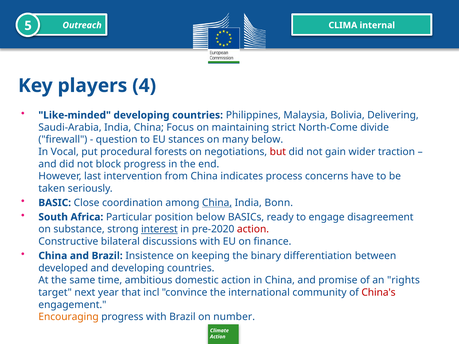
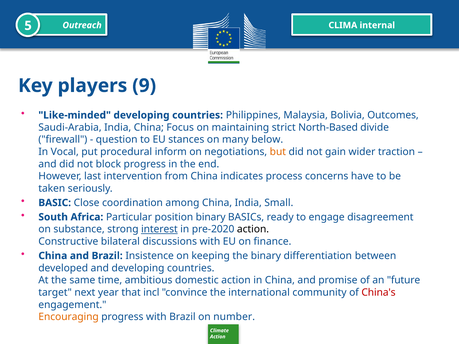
4: 4 -> 9
Delivering: Delivering -> Outcomes
North-Come: North-Come -> North-Based
forests: forests -> inform
but colour: red -> orange
China at (217, 203) underline: present -> none
Bonn: Bonn -> Small
position below: below -> binary
action at (253, 229) colour: red -> black
rights: rights -> future
